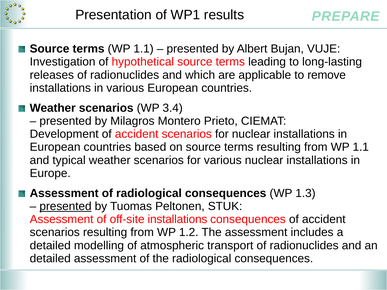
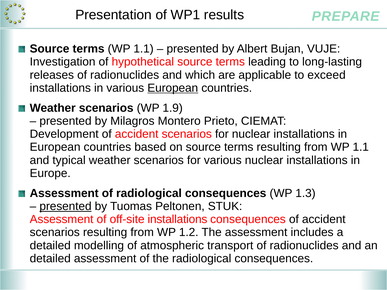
remove: remove -> exceed
European at (173, 88) underline: none -> present
3.4: 3.4 -> 1.9
